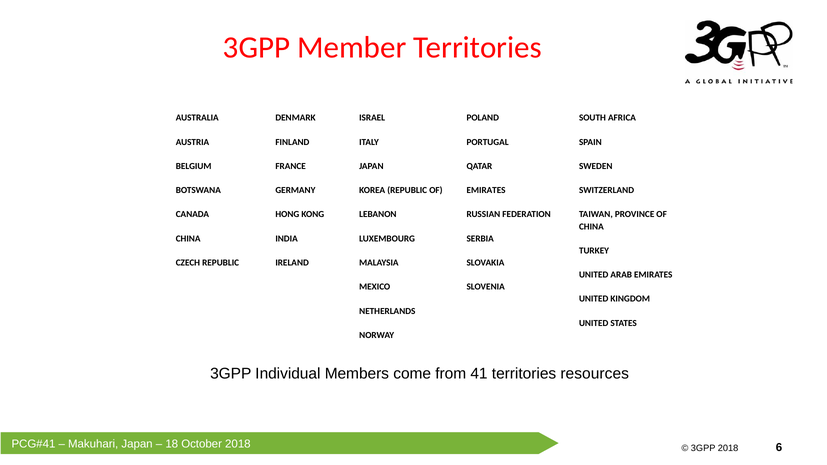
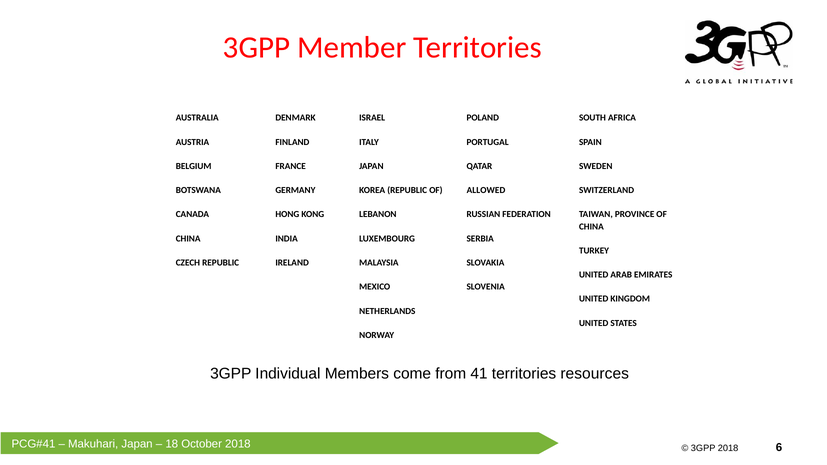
EMIRATES at (486, 190): EMIRATES -> ALLOWED
